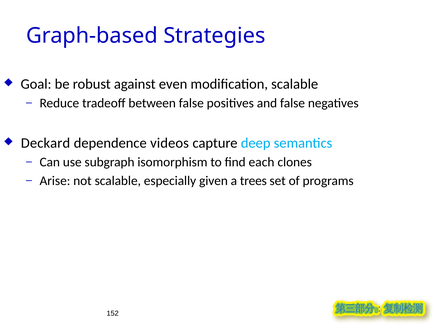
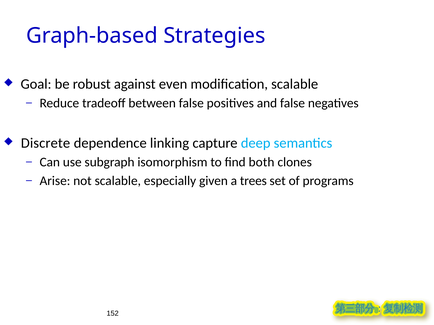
Deckard: Deckard -> Discrete
videos: videos -> linking
each: each -> both
